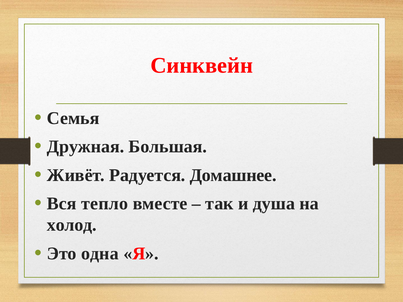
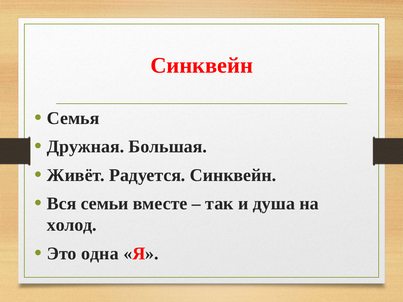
Радуется Домашнее: Домашнее -> Синквейн
тепло: тепло -> семьи
